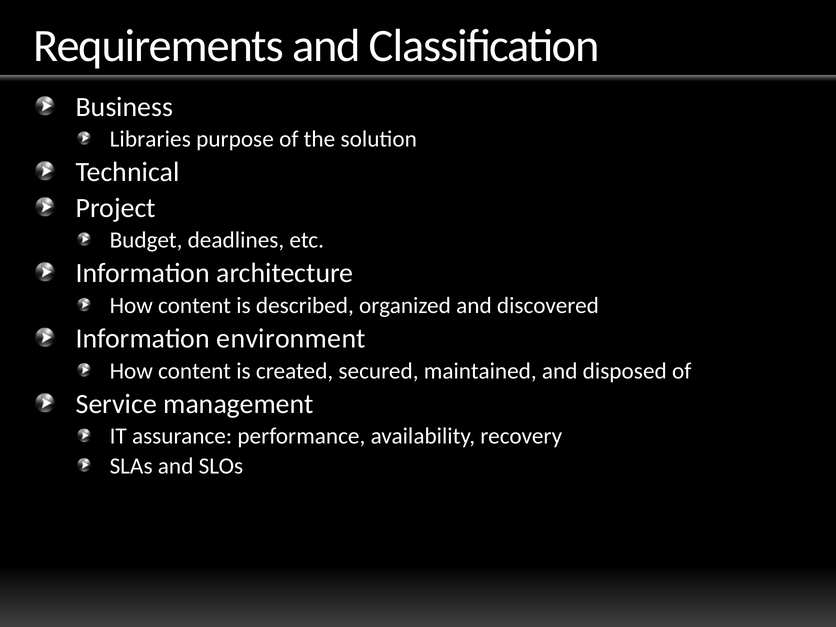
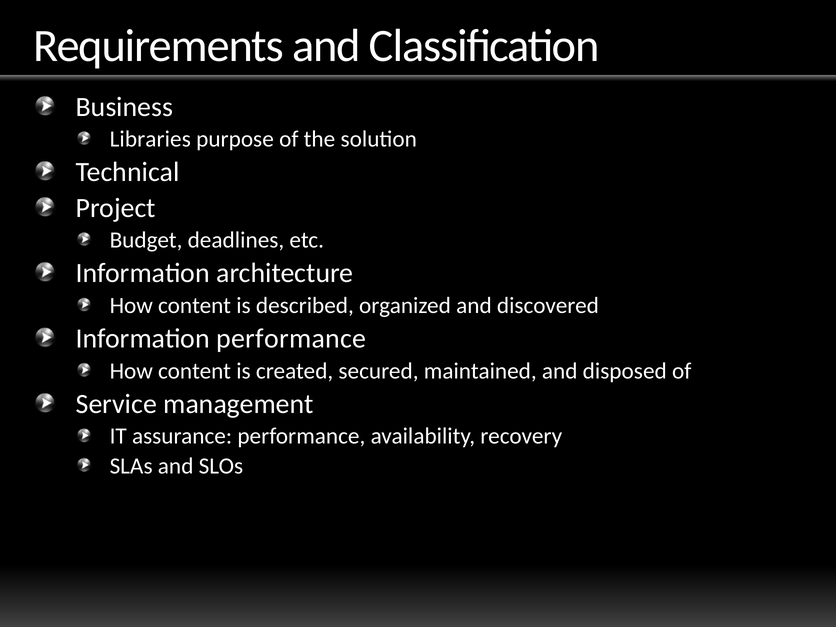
Information environment: environment -> performance
